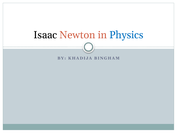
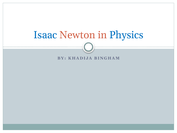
Isaac colour: black -> blue
